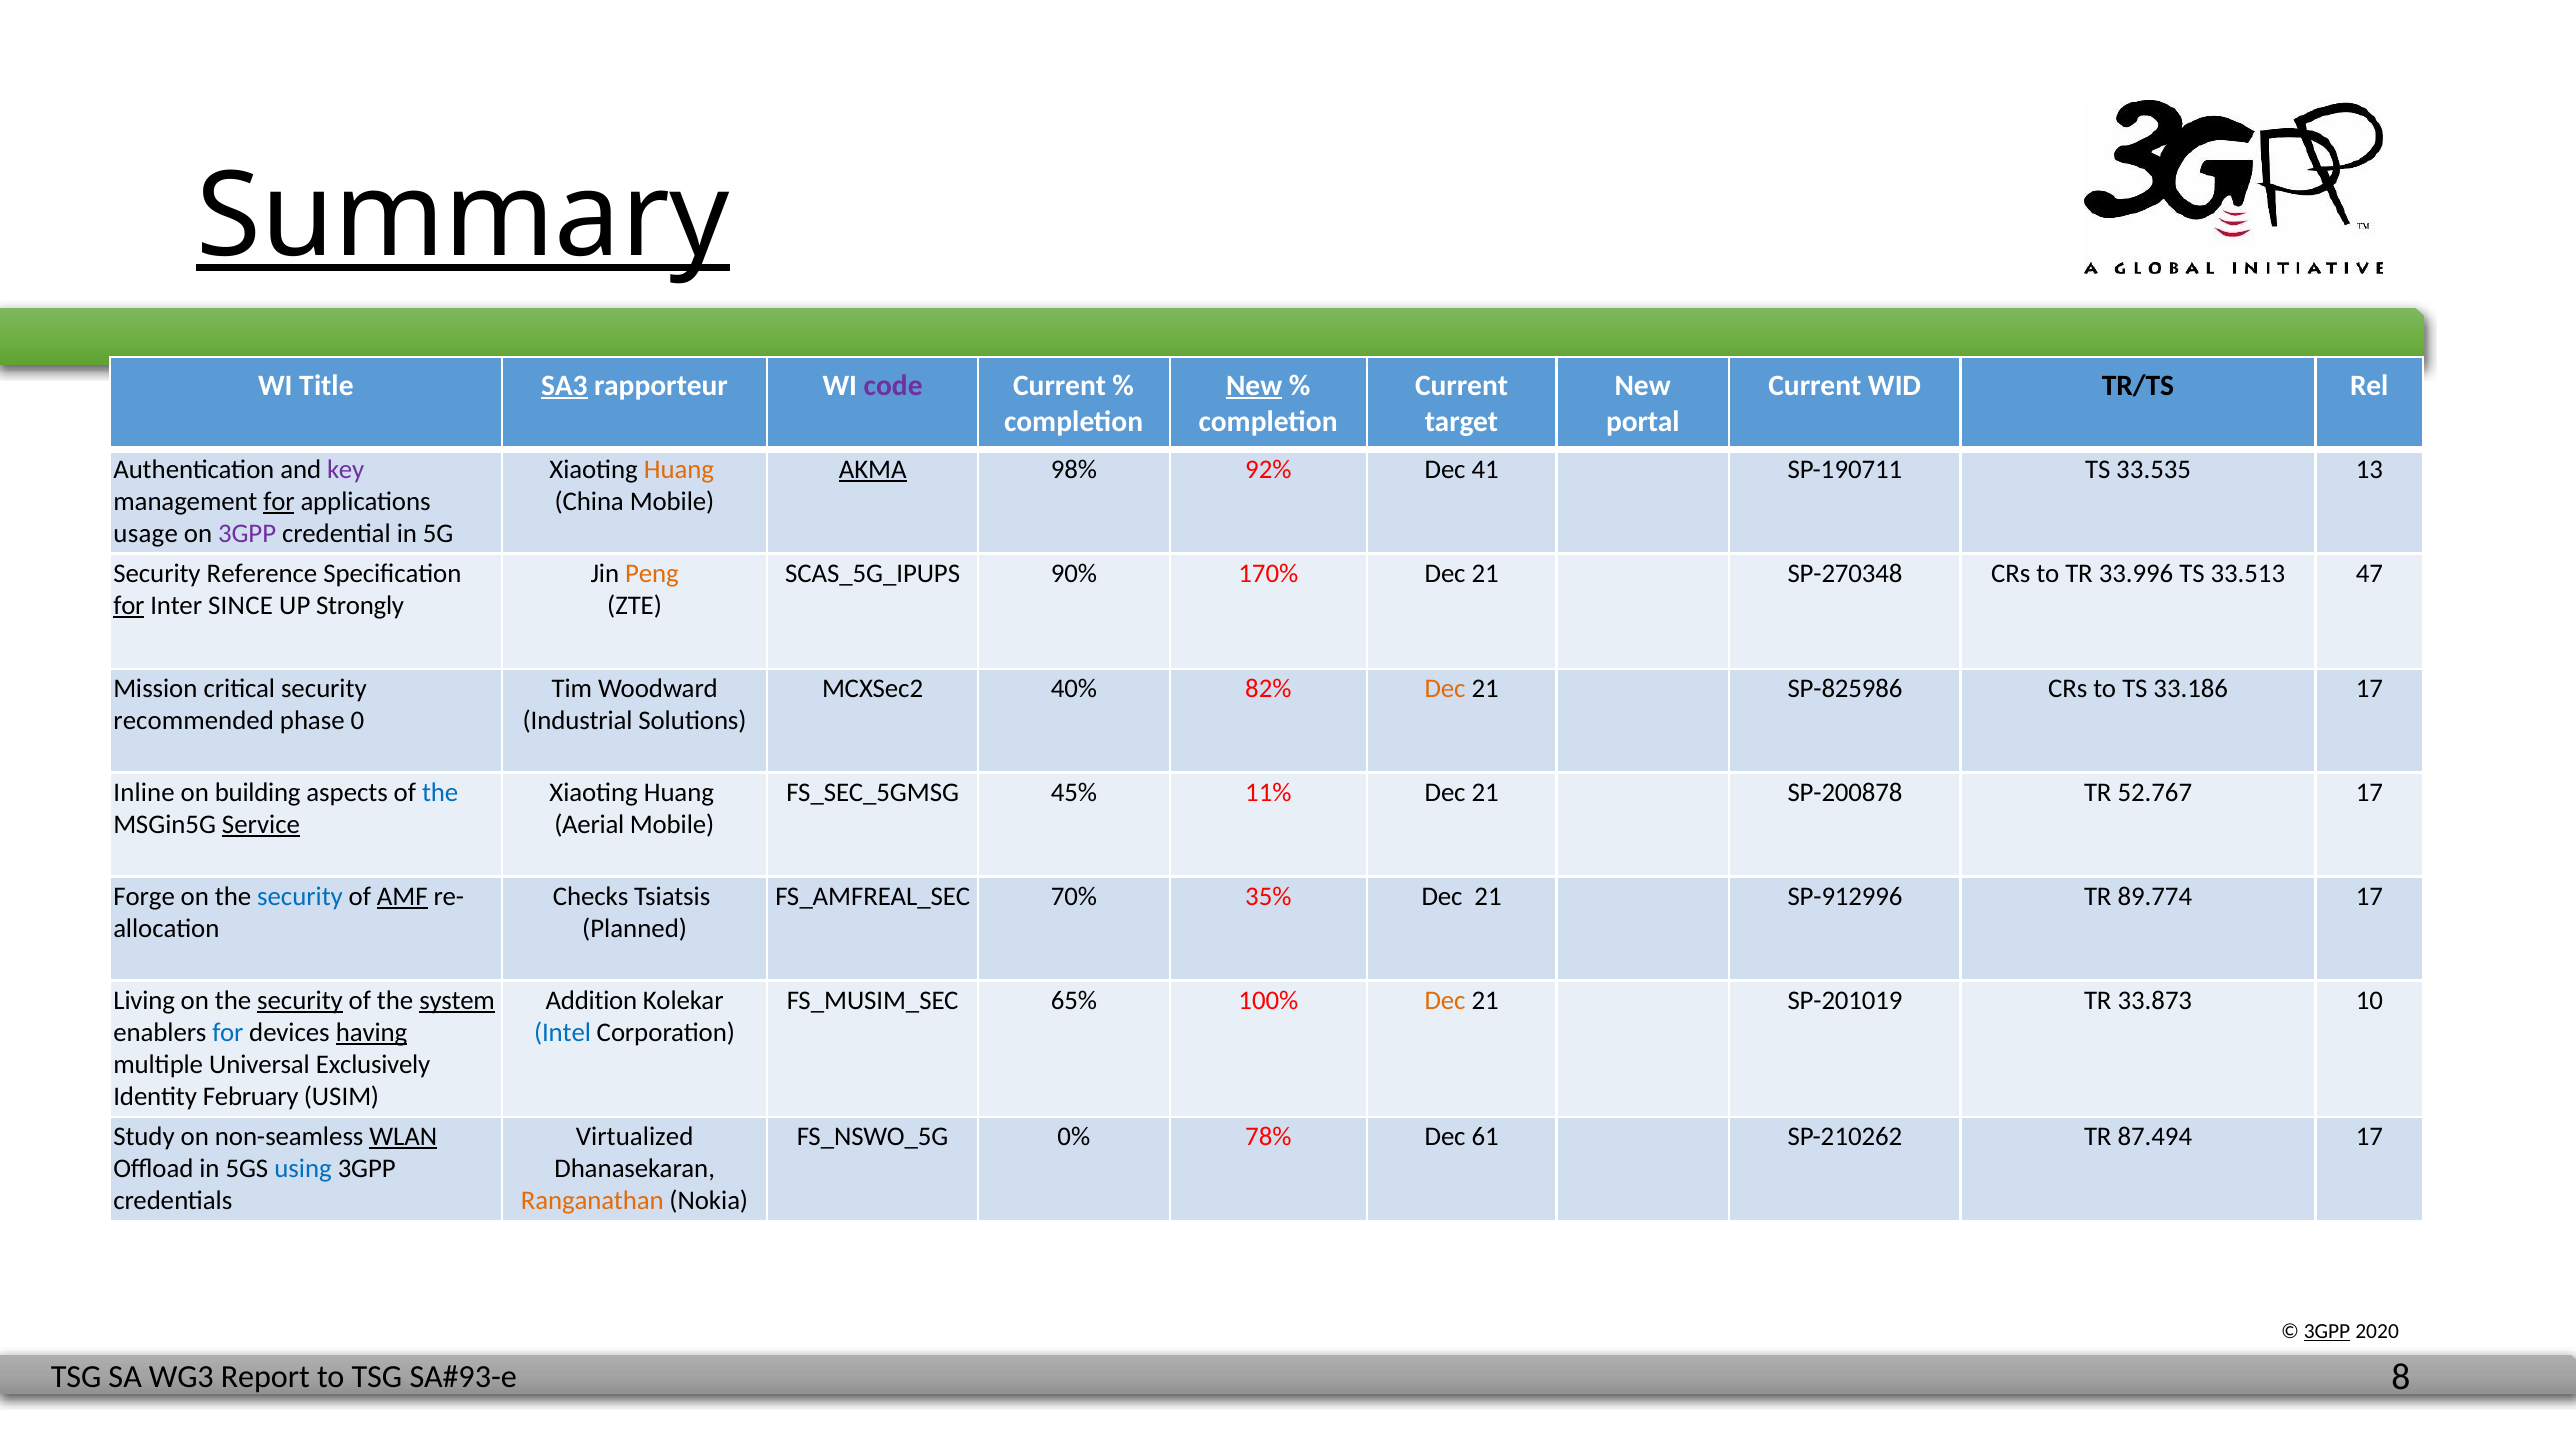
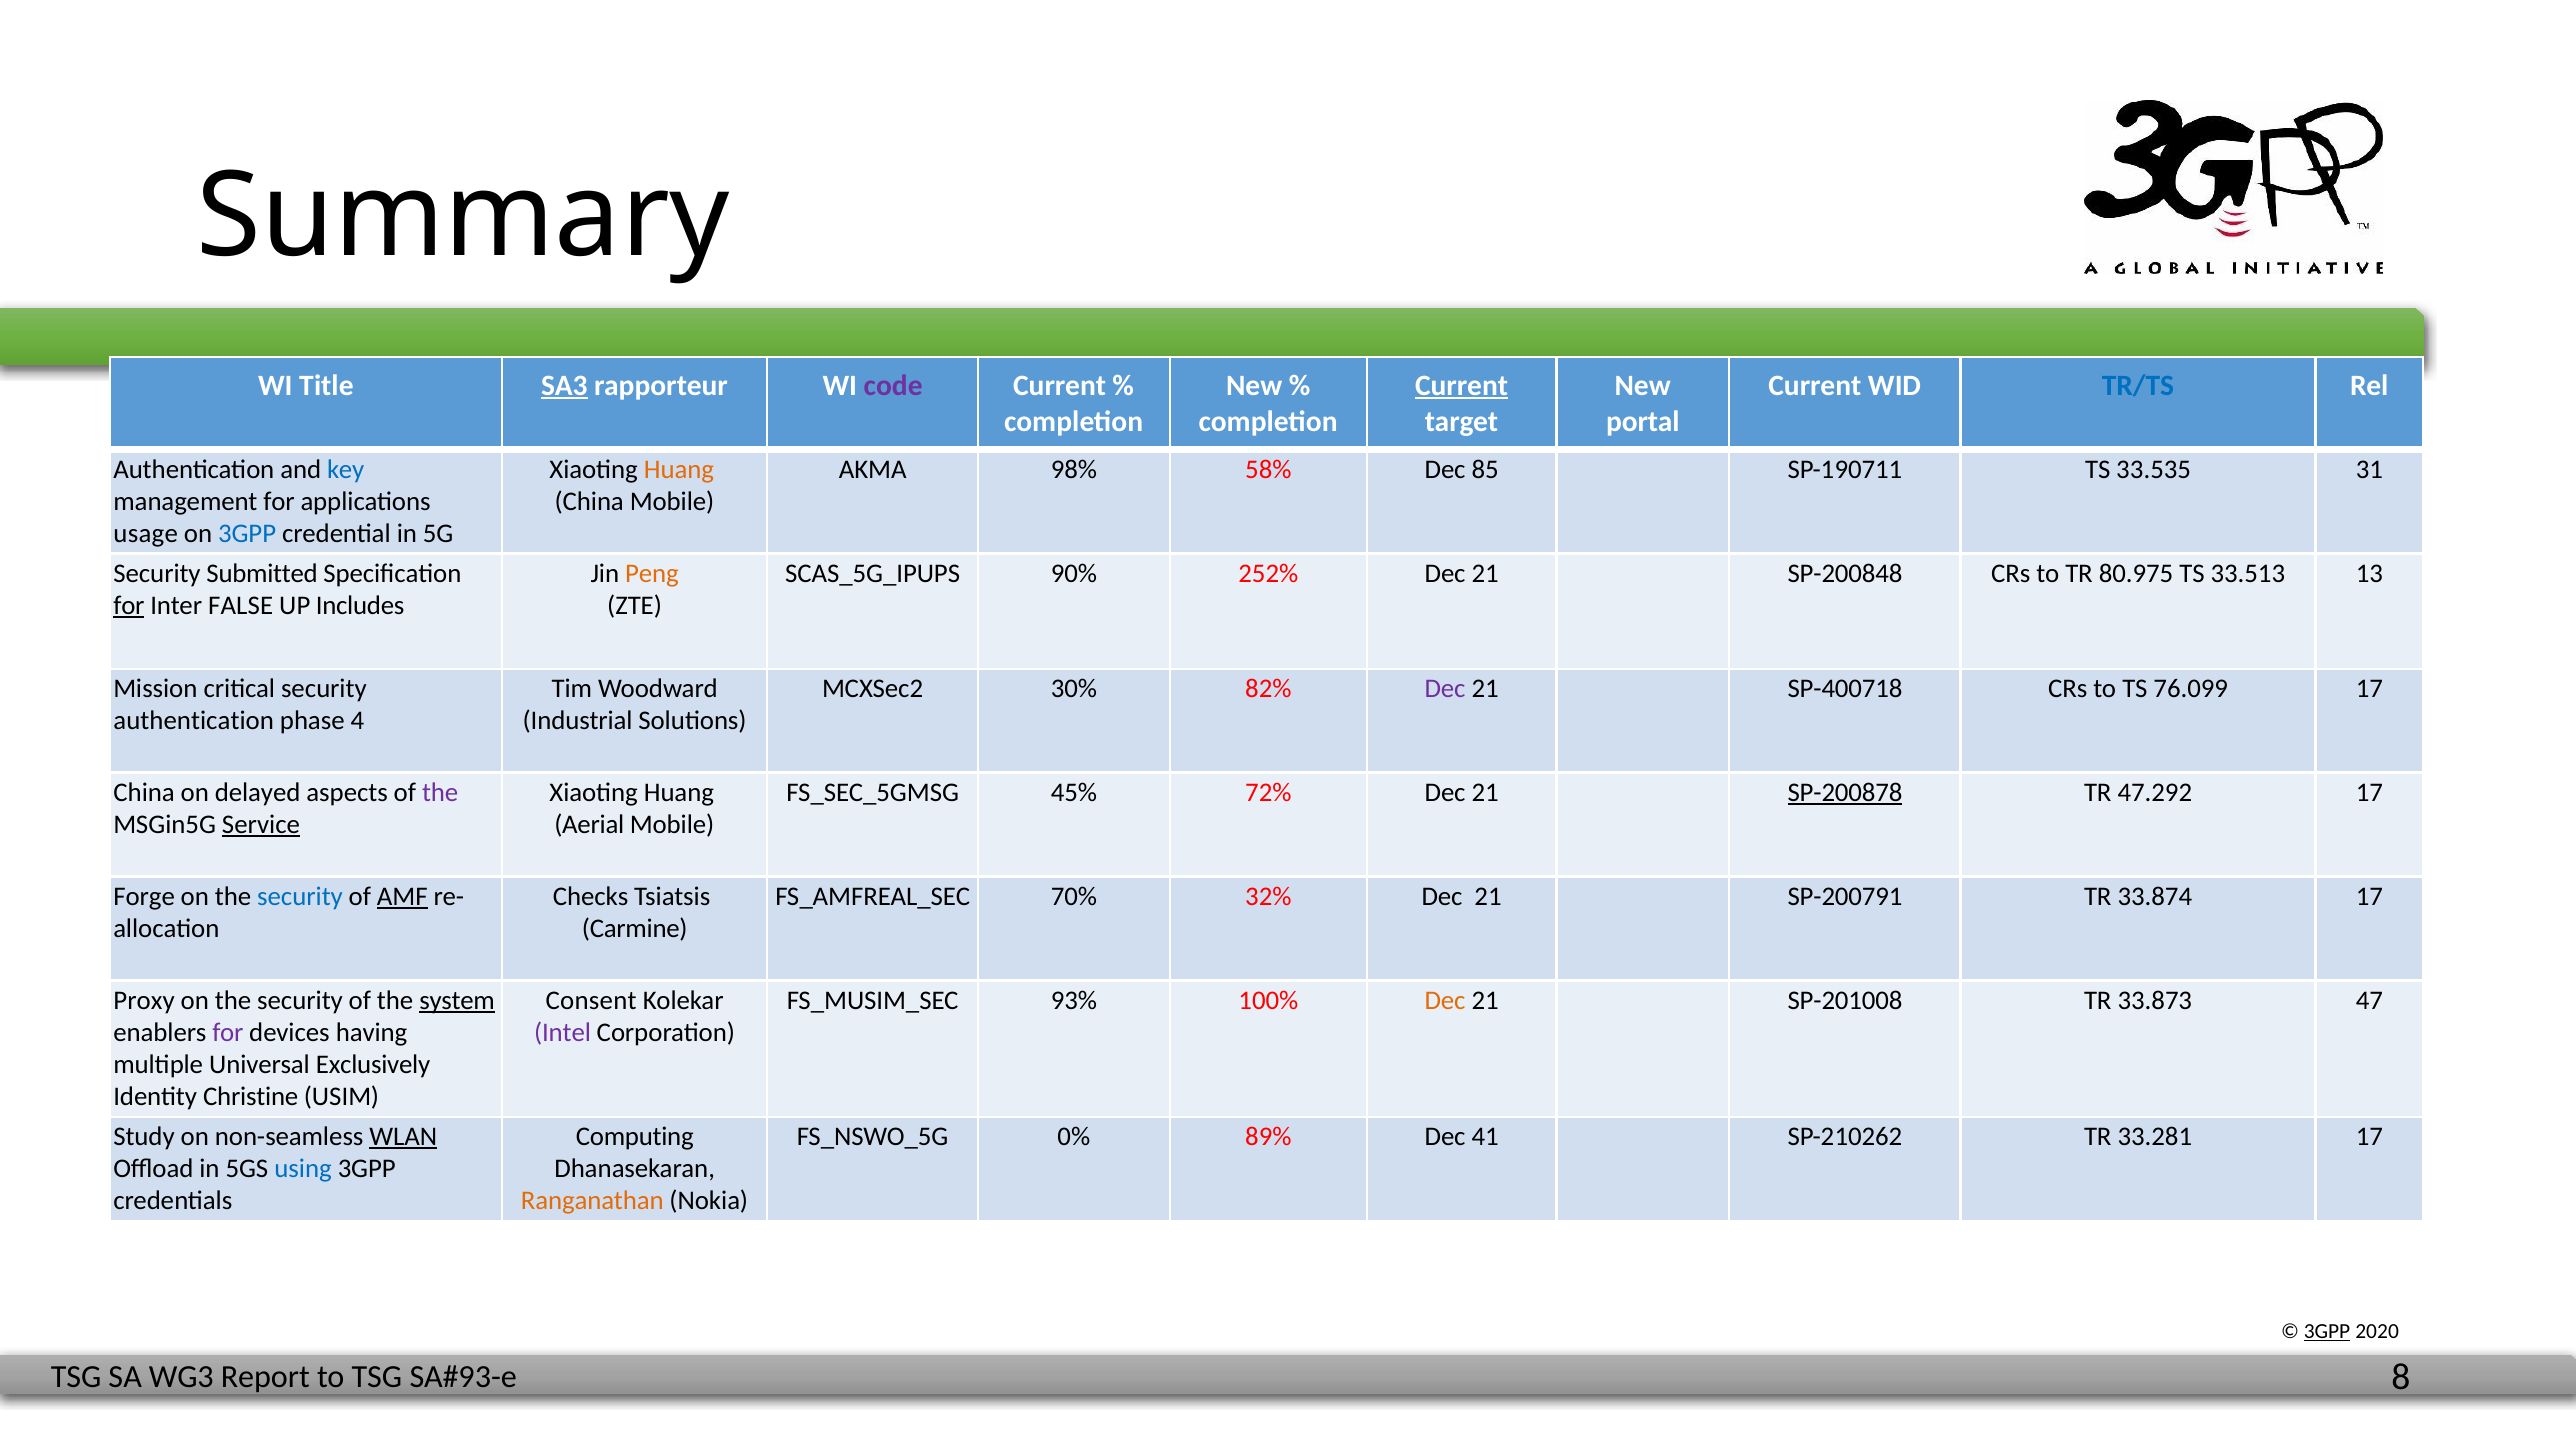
Summary underline: present -> none
New at (1254, 385) underline: present -> none
Current at (1462, 385) underline: none -> present
TR/TS colour: black -> blue
key colour: purple -> blue
AKMA underline: present -> none
92%: 92% -> 58%
41: 41 -> 85
13: 13 -> 31
for at (279, 502) underline: present -> none
3GPP at (247, 534) colour: purple -> blue
Reference: Reference -> Submitted
170%: 170% -> 252%
SP-270348: SP-270348 -> SP-200848
33.996: 33.996 -> 80.975
47: 47 -> 13
SINCE: SINCE -> FALSE
Strongly: Strongly -> Includes
40%: 40% -> 30%
Dec at (1445, 689) colour: orange -> purple
SP-825986: SP-825986 -> SP-400718
33.186: 33.186 -> 76.099
recommended at (194, 721): recommended -> authentication
0: 0 -> 4
Inline at (144, 792): Inline -> China
building: building -> delayed
the at (440, 792) colour: blue -> purple
11%: 11% -> 72%
SP-200878 underline: none -> present
52.767: 52.767 -> 47.292
35%: 35% -> 32%
SP-912996: SP-912996 -> SP-200791
89.774: 89.774 -> 33.874
Planned: Planned -> Carmine
Living: Living -> Proxy
security at (300, 1000) underline: present -> none
Addition: Addition -> Consent
65%: 65% -> 93%
SP-201019: SP-201019 -> SP-201008
10: 10 -> 47
for at (228, 1033) colour: blue -> purple
having underline: present -> none
Intel colour: blue -> purple
February: February -> Christine
Virtualized: Virtualized -> Computing
78%: 78% -> 89%
61: 61 -> 41
87.494: 87.494 -> 33.281
